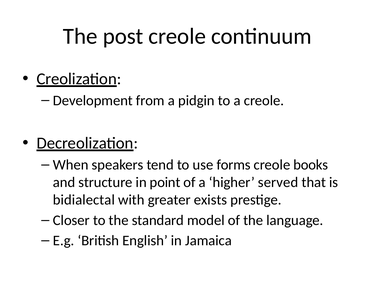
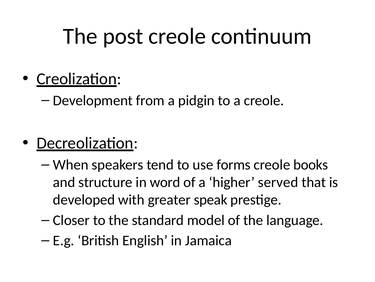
point: point -> word
bidialectal: bidialectal -> developed
exists: exists -> speak
